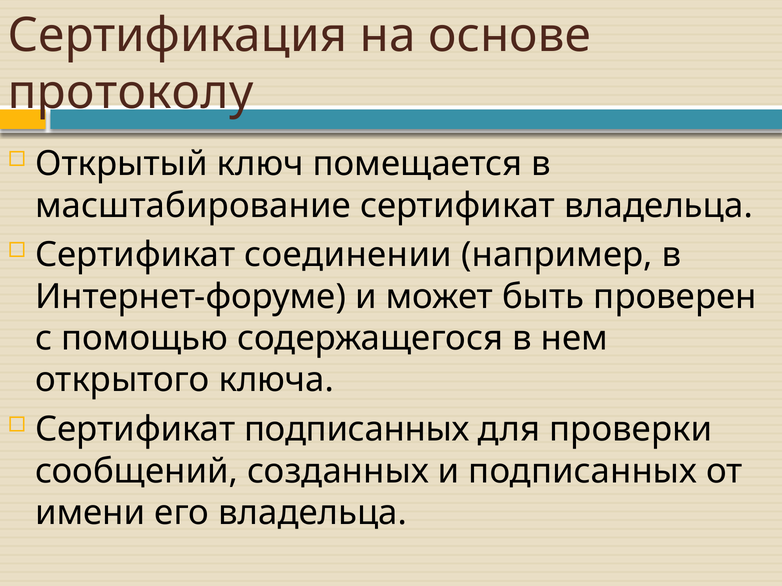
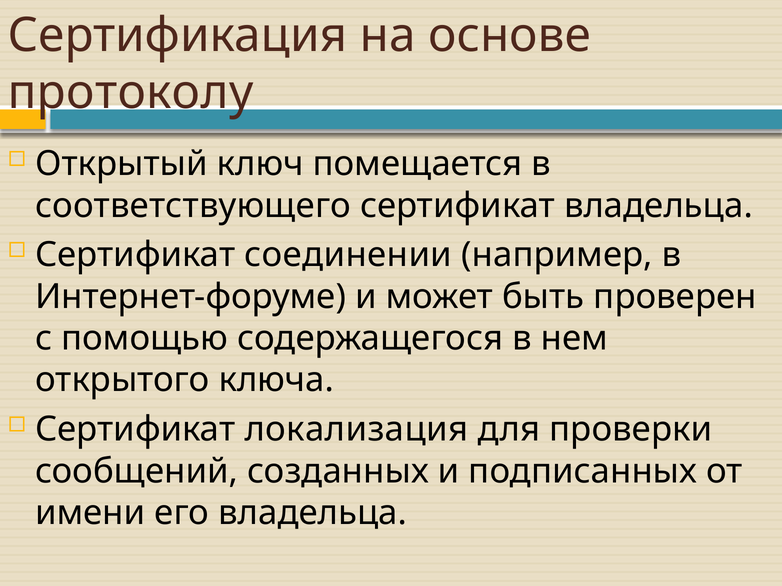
масштабирование: масштабирование -> соответствующего
Сертификат подписанных: подписанных -> локализация
